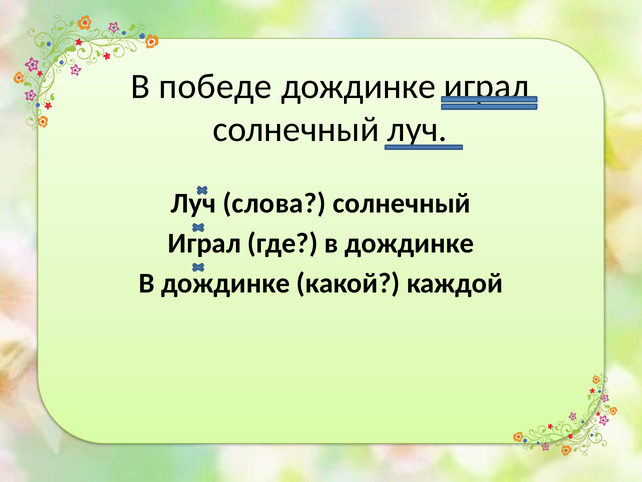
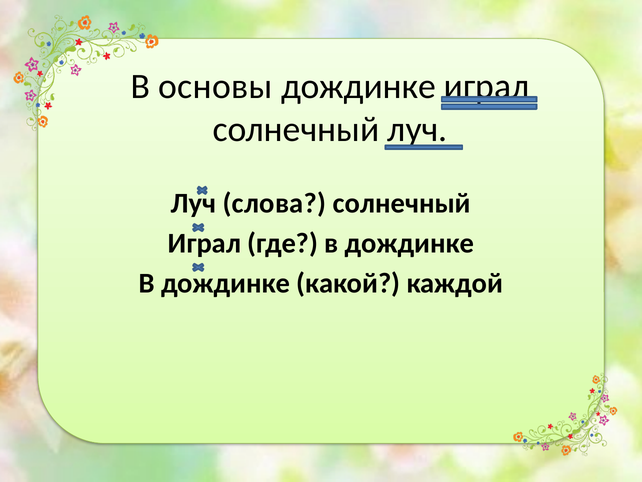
победе: победе -> основы
